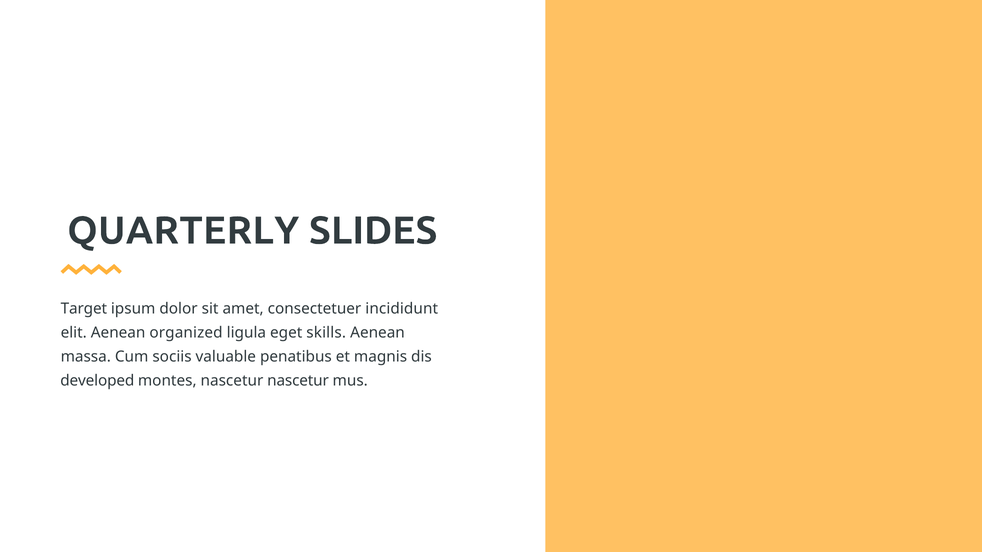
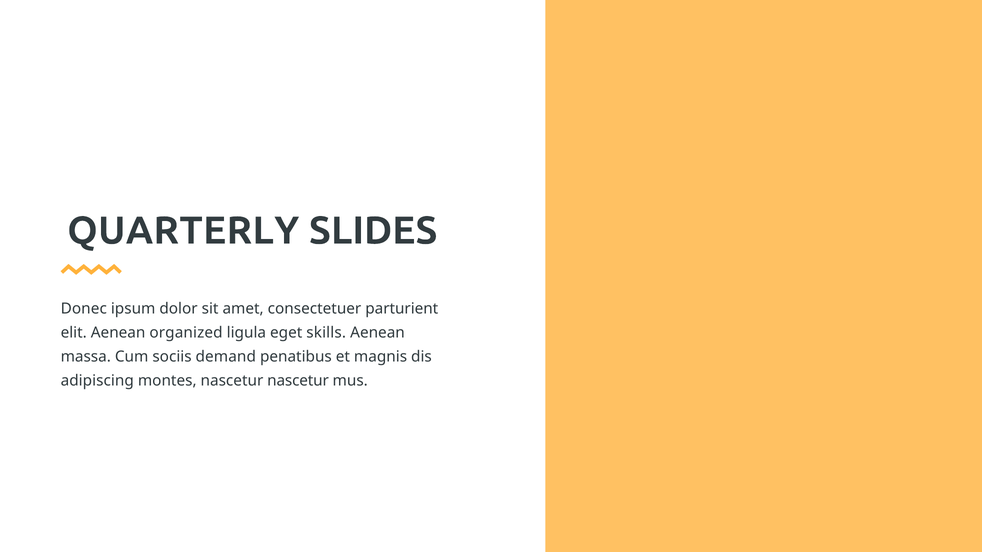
Target: Target -> Donec
incididunt: incididunt -> parturient
valuable: valuable -> demand
developed: developed -> adipiscing
